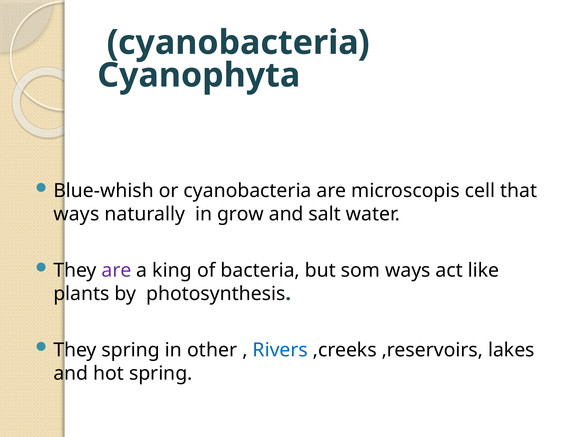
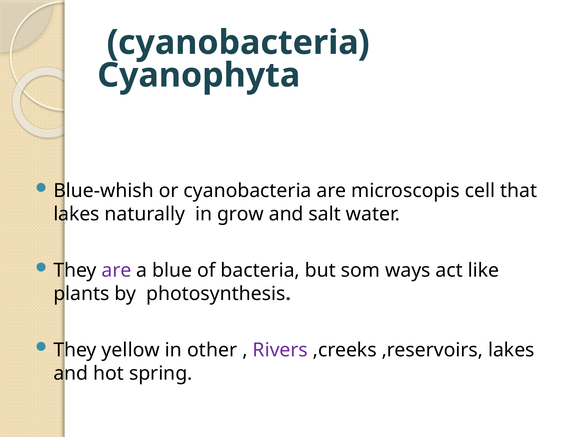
ways at (76, 214): ways -> lakes
king: king -> blue
They spring: spring -> yellow
Rivers colour: blue -> purple
